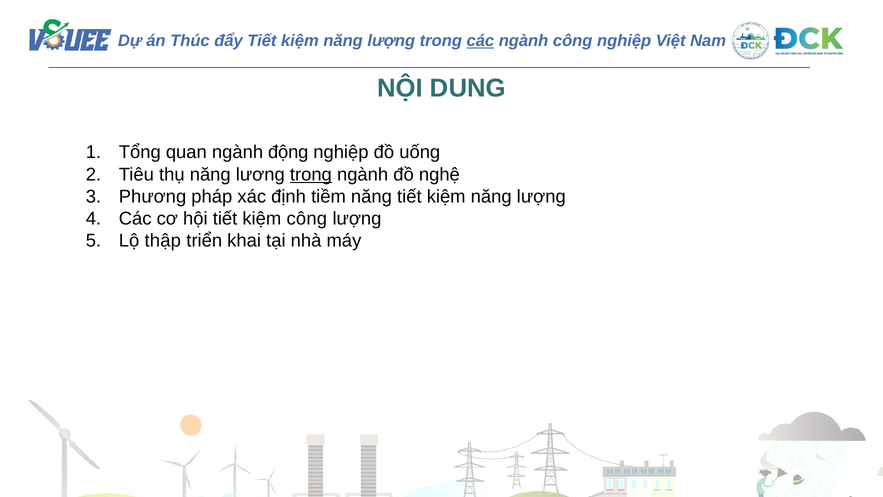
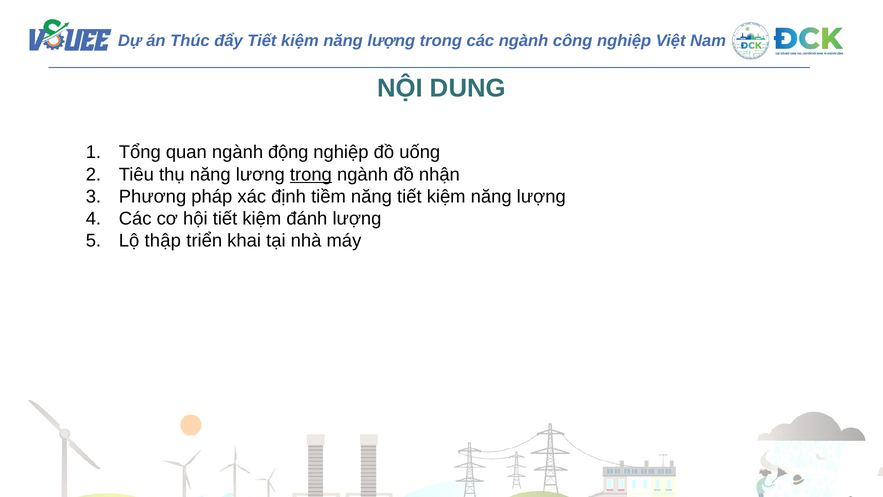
các at (480, 41) underline: present -> none
nghệ: nghệ -> nhận
kiệm công: công -> đánh
